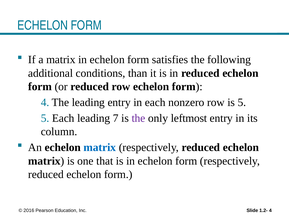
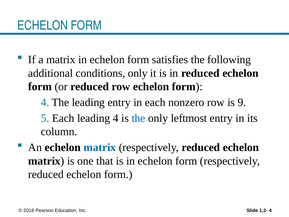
conditions than: than -> only
is 5: 5 -> 9
leading 7: 7 -> 4
the at (138, 118) colour: purple -> blue
